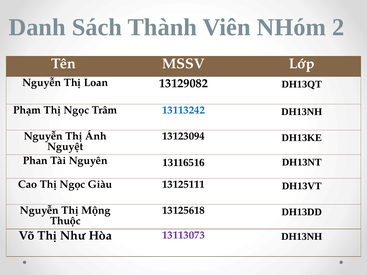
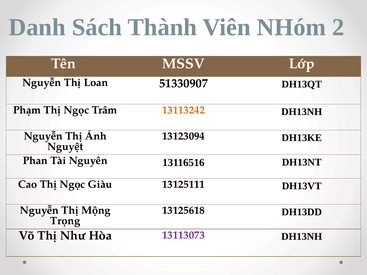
13129082: 13129082 -> 51330907
13113242 colour: blue -> orange
Thuộc: Thuộc -> Trọng
